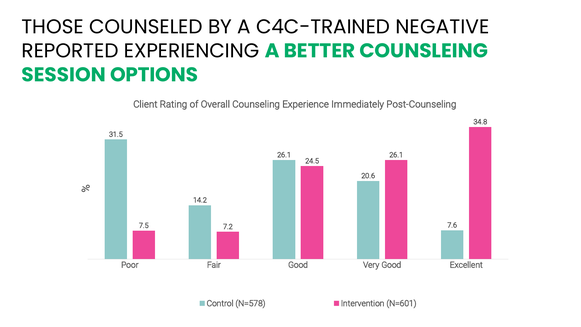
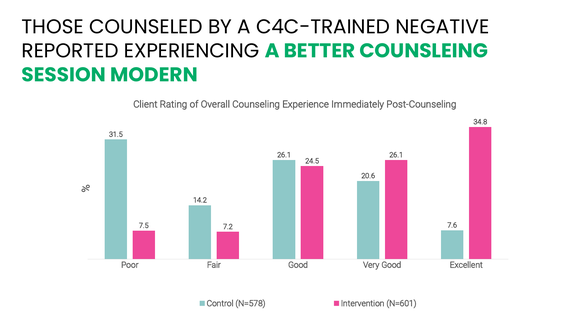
OPTIONS: OPTIONS -> MODERN
